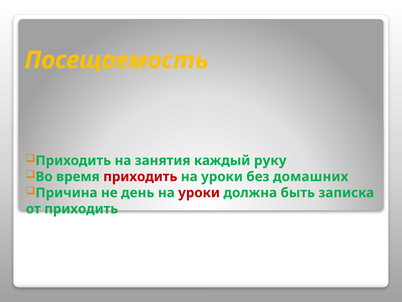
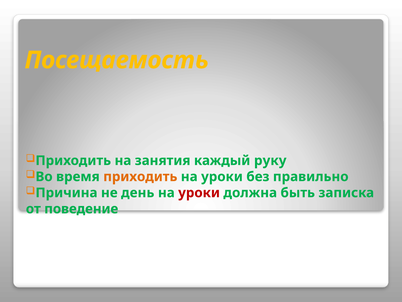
приходить at (140, 176) colour: red -> orange
домашних: домашних -> правильно
от приходить: приходить -> поведение
